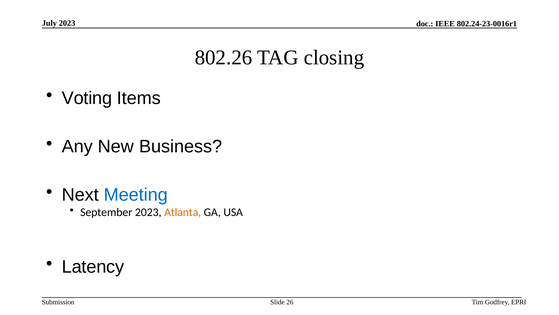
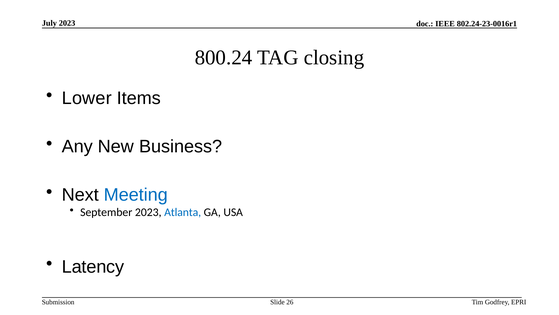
802.26: 802.26 -> 800.24
Voting: Voting -> Lower
Atlanta colour: orange -> blue
